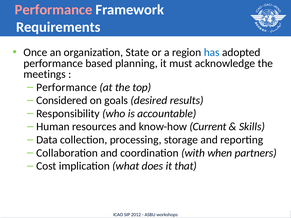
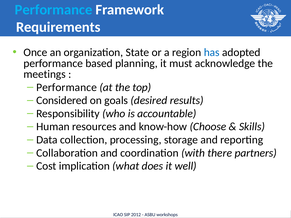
Performance at (54, 10) colour: pink -> light blue
Current: Current -> Choose
when: when -> there
that: that -> well
